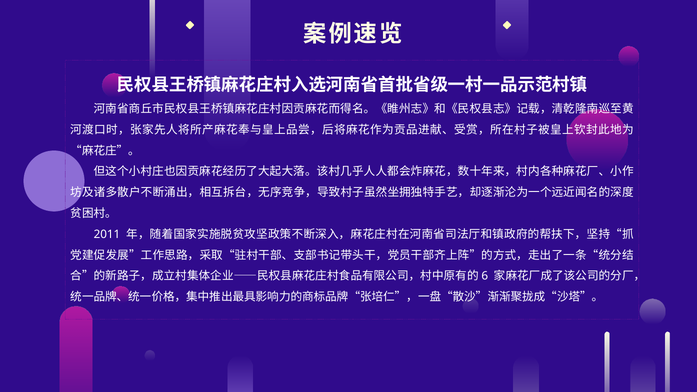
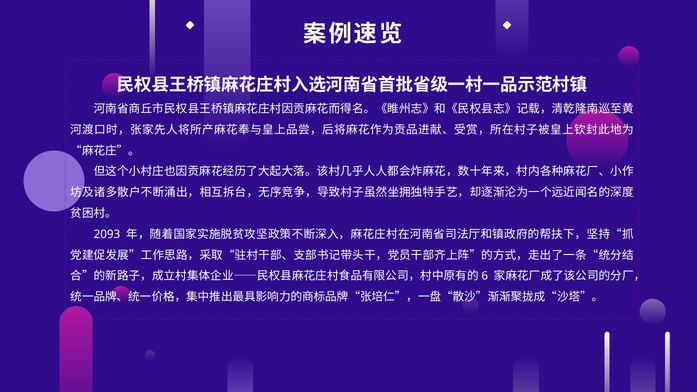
2011: 2011 -> 2093
